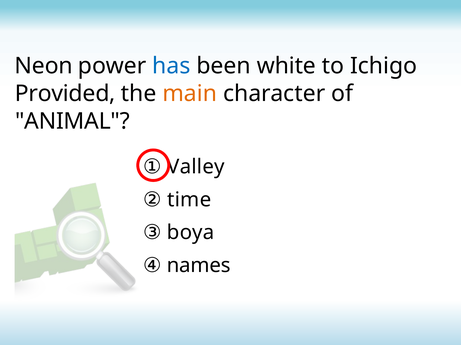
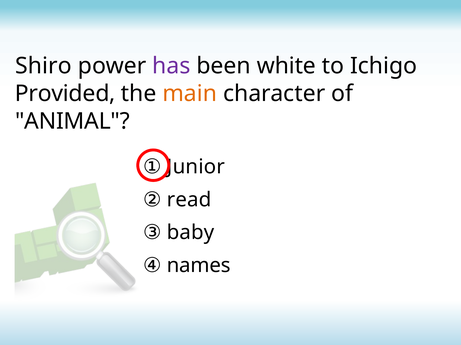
Neon: Neon -> Shiro
has colour: blue -> purple
Valley: Valley -> Junior
time: time -> read
boya: boya -> baby
